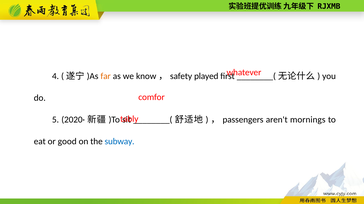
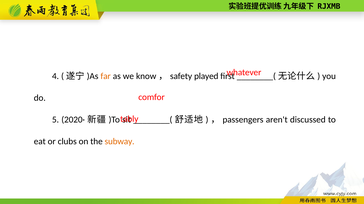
mornings: mornings -> discussed
good: good -> clubs
subway colour: blue -> orange
